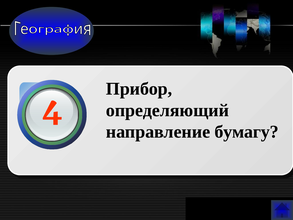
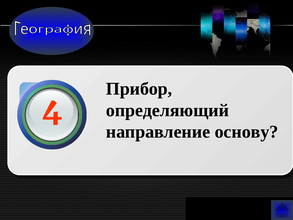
бумагу: бумагу -> основу
